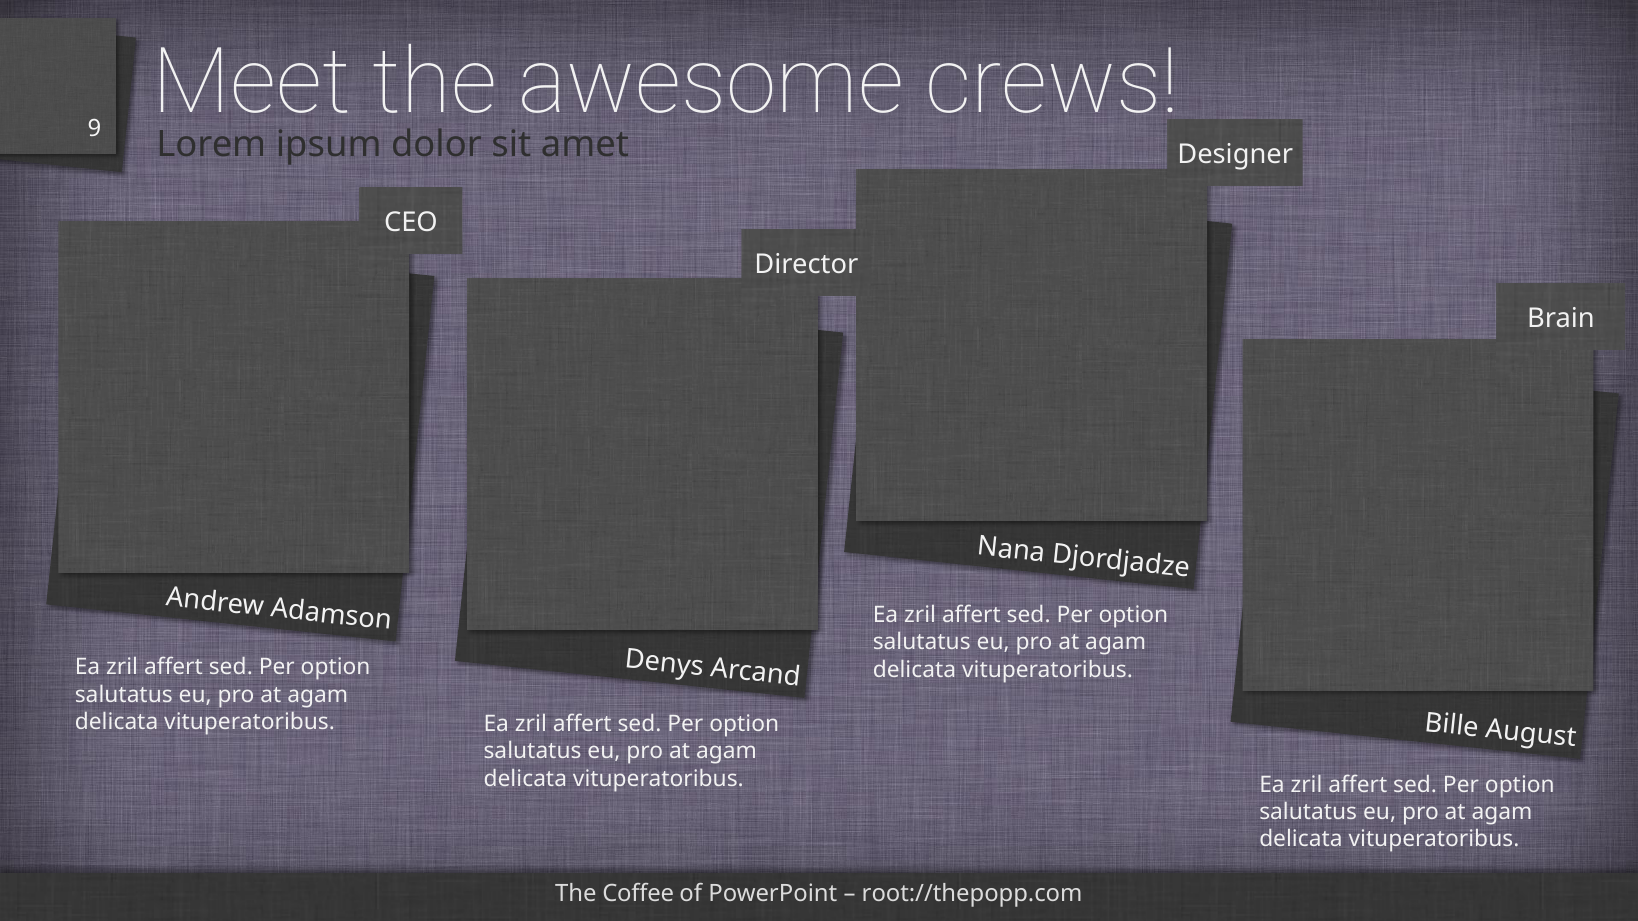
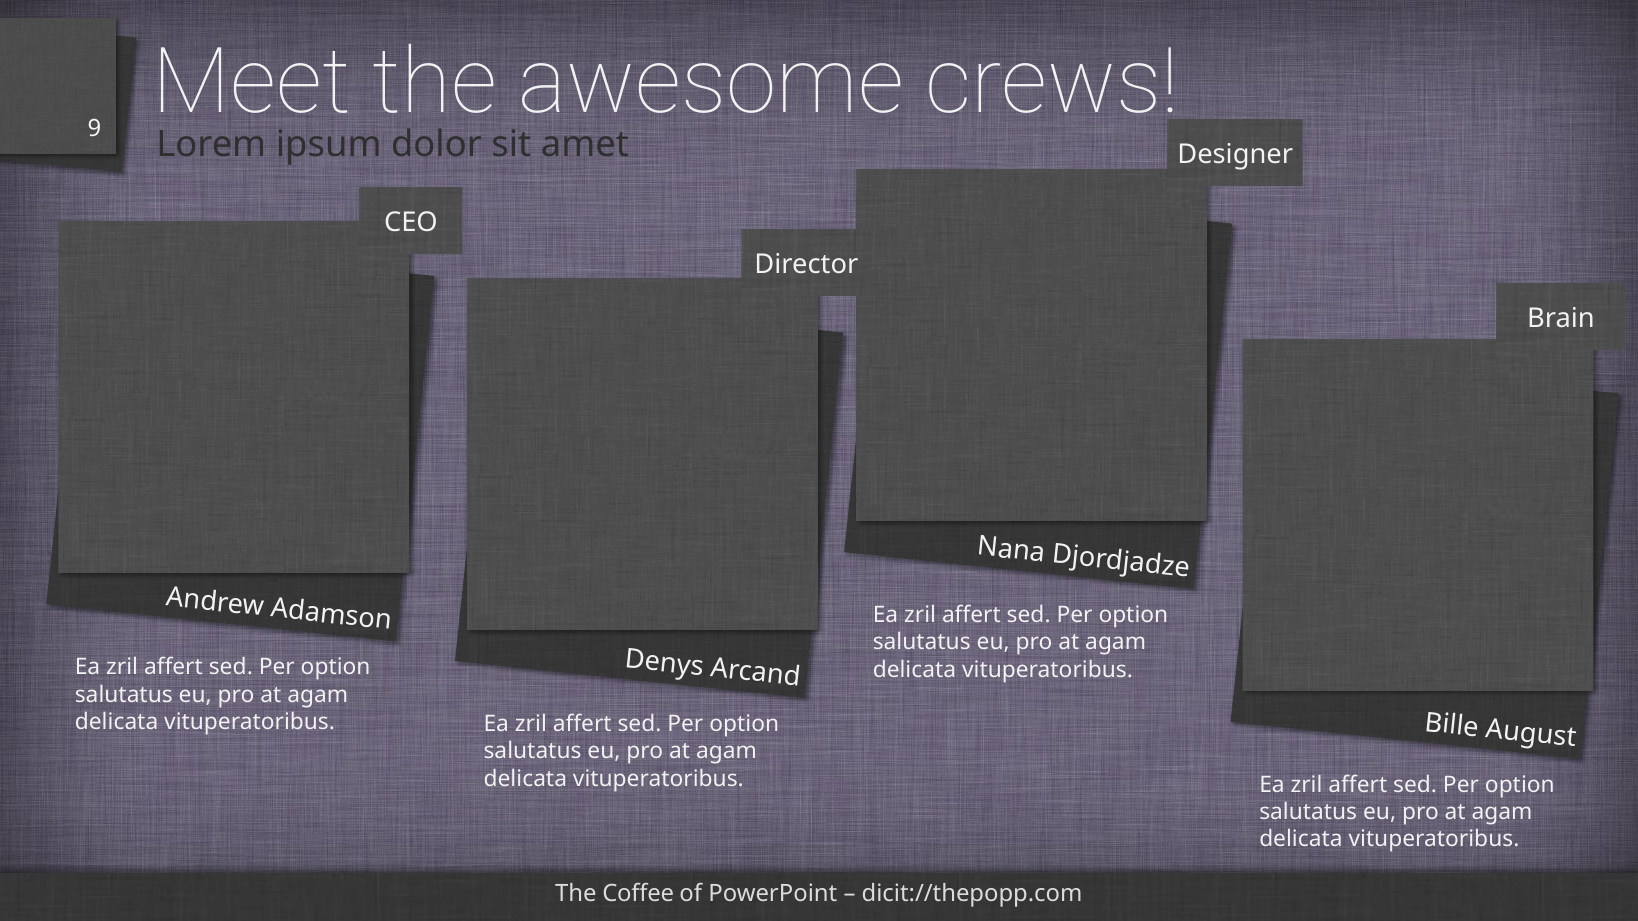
root://thepopp.com: root://thepopp.com -> dicit://thepopp.com
